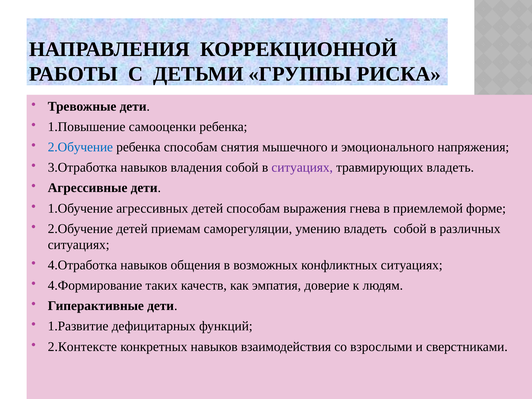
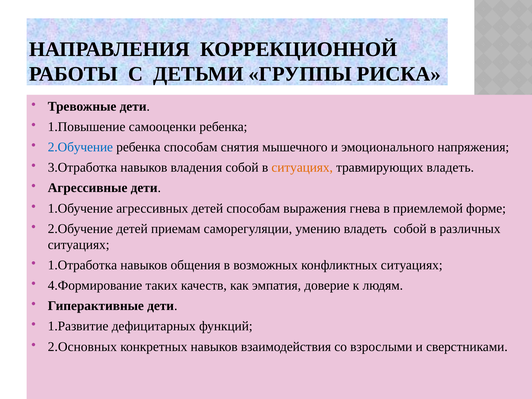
ситуациях at (302, 167) colour: purple -> orange
4.Отработка: 4.Отработка -> 1.Отработка
2.Контексте: 2.Контексте -> 2.Основных
